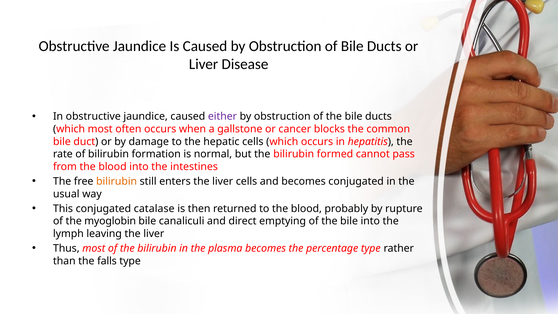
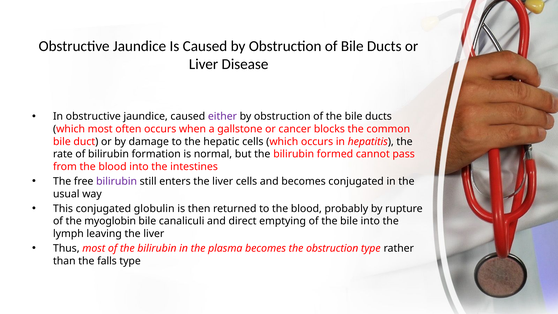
bilirubin at (117, 181) colour: orange -> purple
catalase: catalase -> globulin
the percentage: percentage -> obstruction
